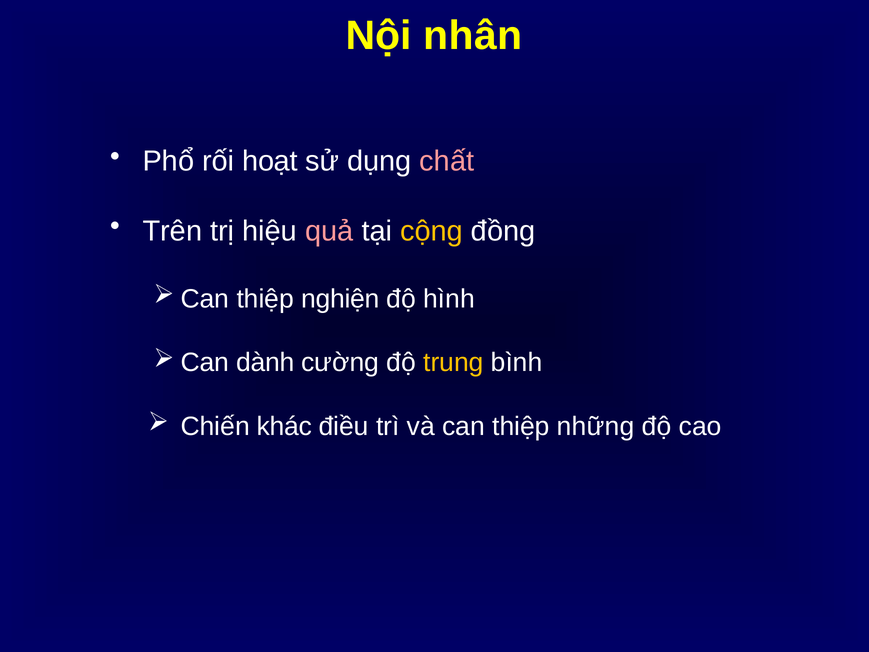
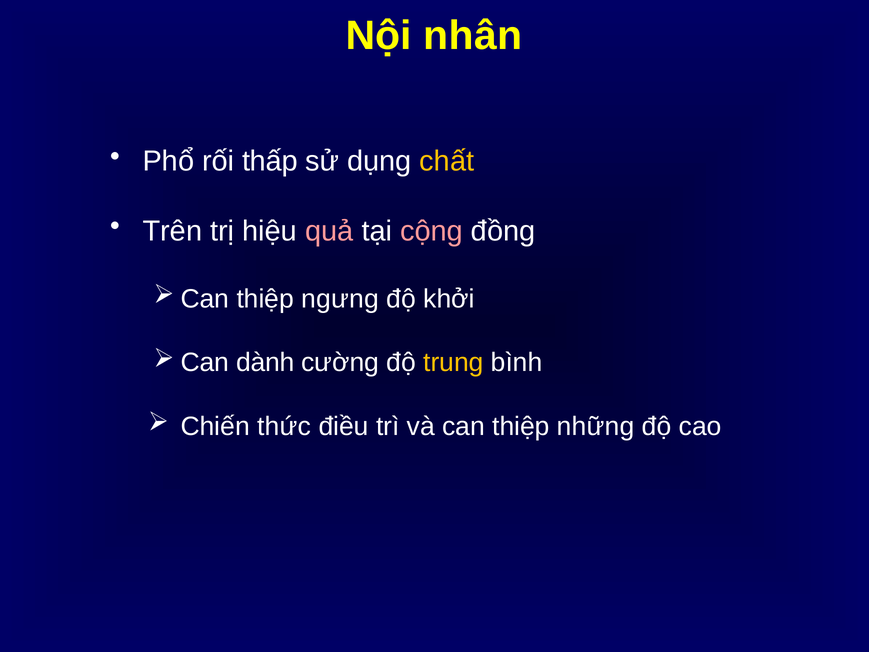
hoạt: hoạt -> thấp
chất colour: pink -> yellow
cộng colour: yellow -> pink
nghiện: nghiện -> ngưng
hình: hình -> khởi
khác: khác -> thức
